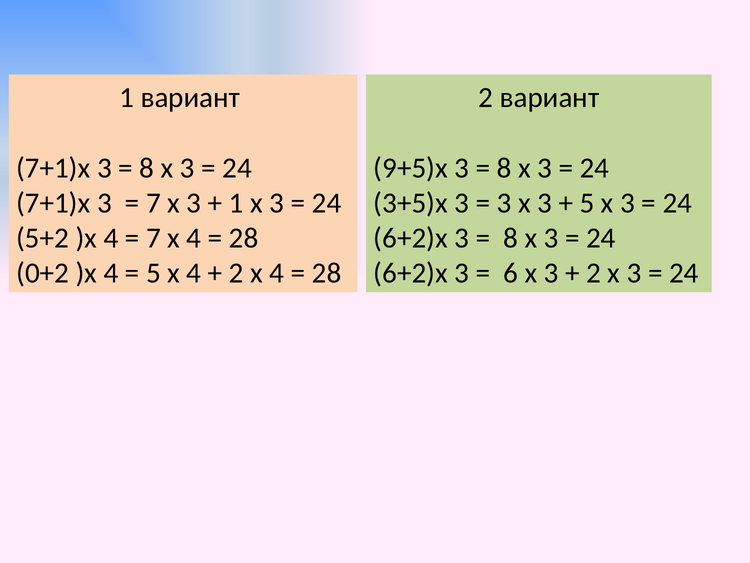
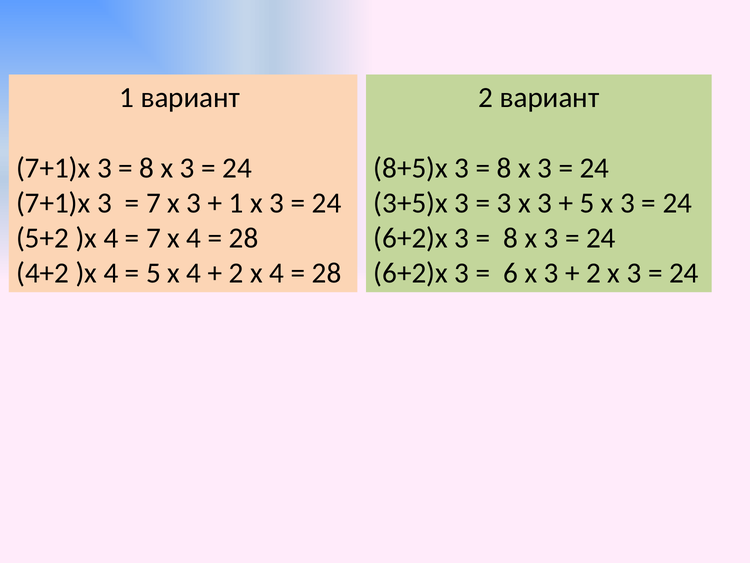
9+5)х: 9+5)х -> 8+5)х
0+2: 0+2 -> 4+2
